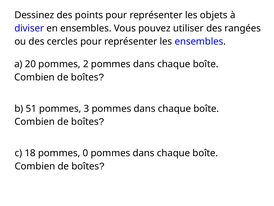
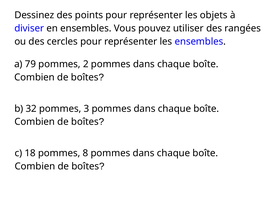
20: 20 -> 79
51: 51 -> 32
0: 0 -> 8
